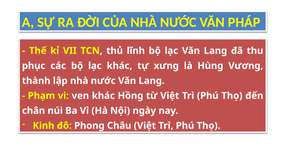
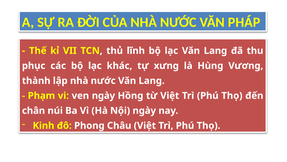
ven khác: khác -> ngày
